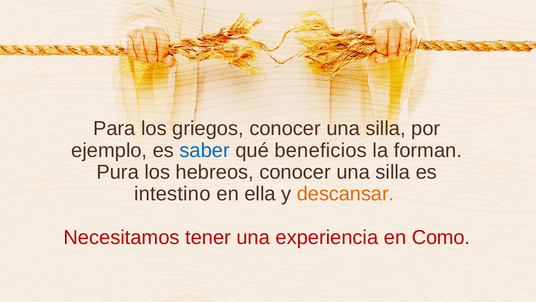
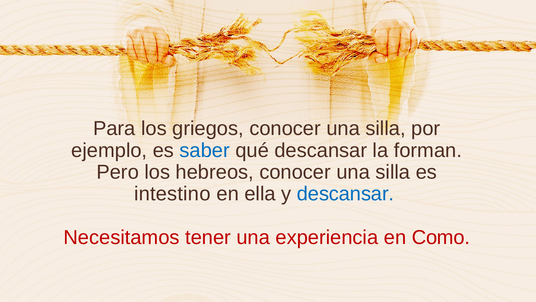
qué beneficios: beneficios -> descansar
Pura: Pura -> Pero
descansar at (346, 194) colour: orange -> blue
